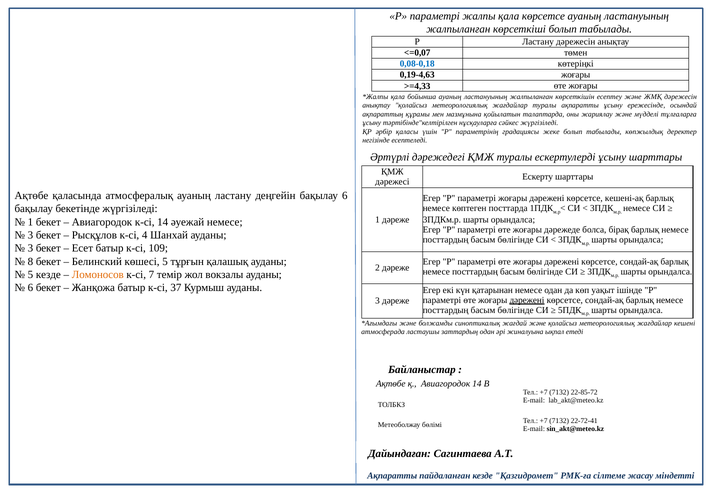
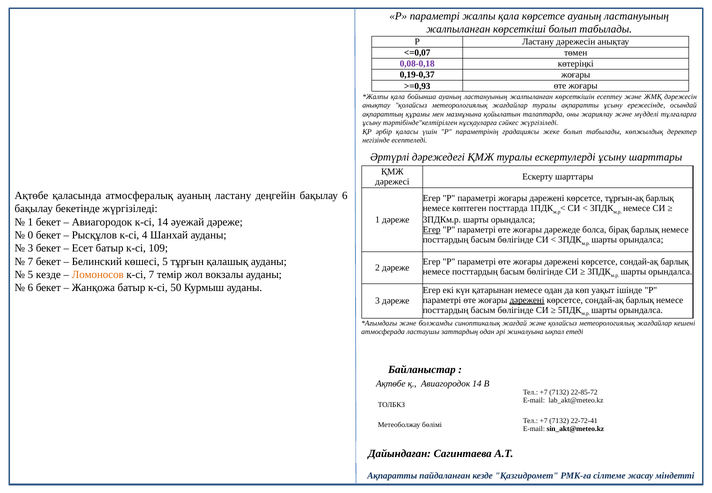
0,08-0,18 colour: blue -> purple
0,19-4,63: 0,19-4,63 -> 0,19-0,37
>=4,33: >=4,33 -> >=0,93
кешені-ақ: кешені-ақ -> тұрғын-ақ
әуежай немесе: немесе -> дәреже
Егер at (432, 230) underline: none -> present
3 at (30, 235): 3 -> 0
8 at (30, 261): 8 -> 7
37: 37 -> 50
